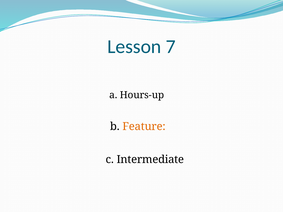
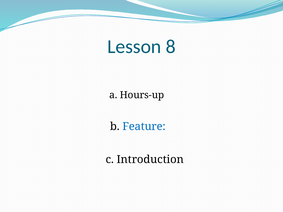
7: 7 -> 8
Feature colour: orange -> blue
Intermediate: Intermediate -> Introduction
